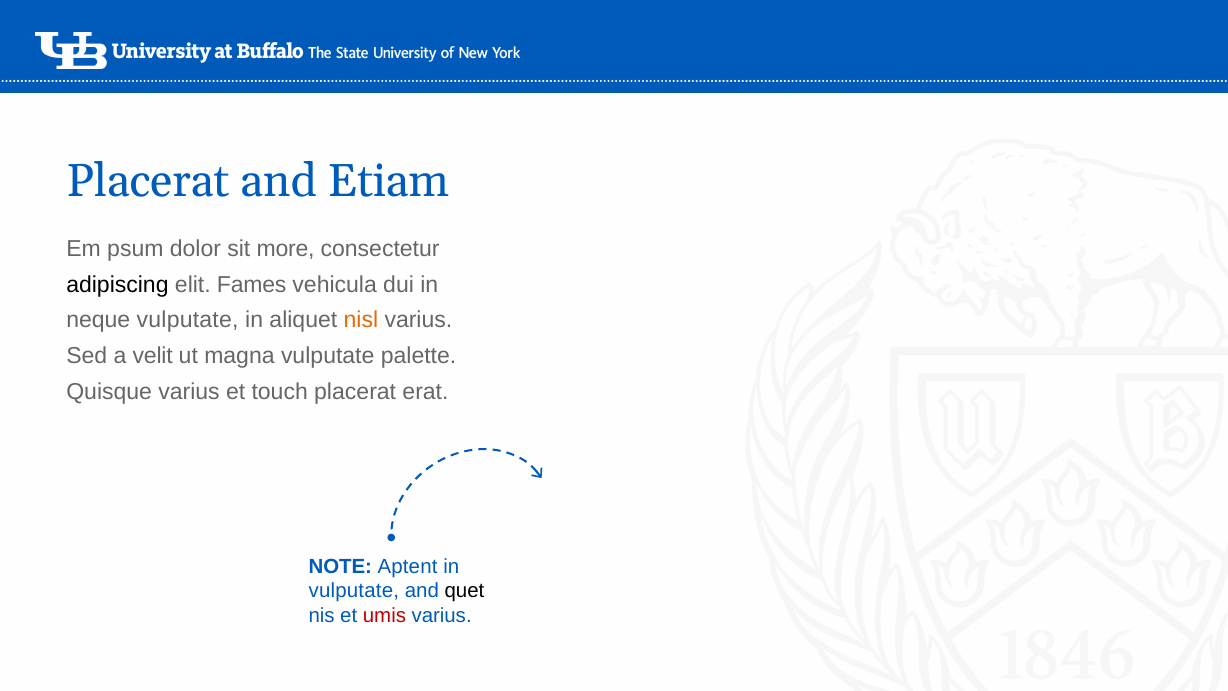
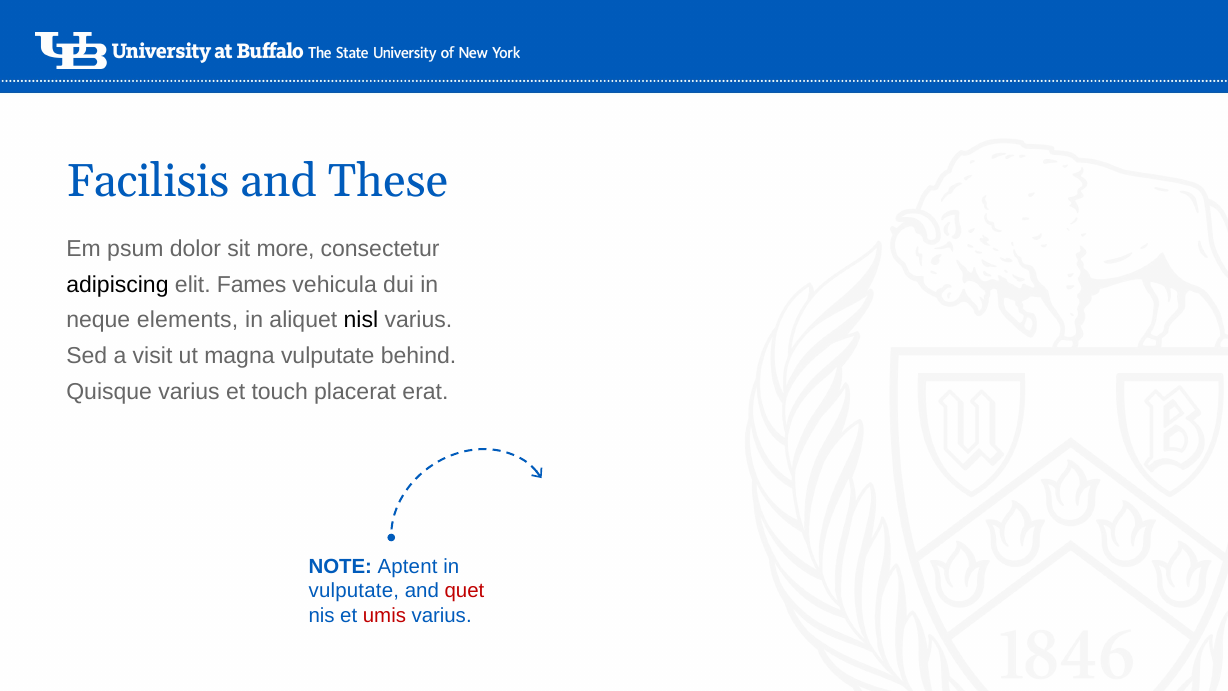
Placerat at (148, 181): Placerat -> Facilisis
Etiam: Etiam -> These
neque vulputate: vulputate -> elements
nisl colour: orange -> black
velit: velit -> visit
palette: palette -> behind
quet colour: black -> red
